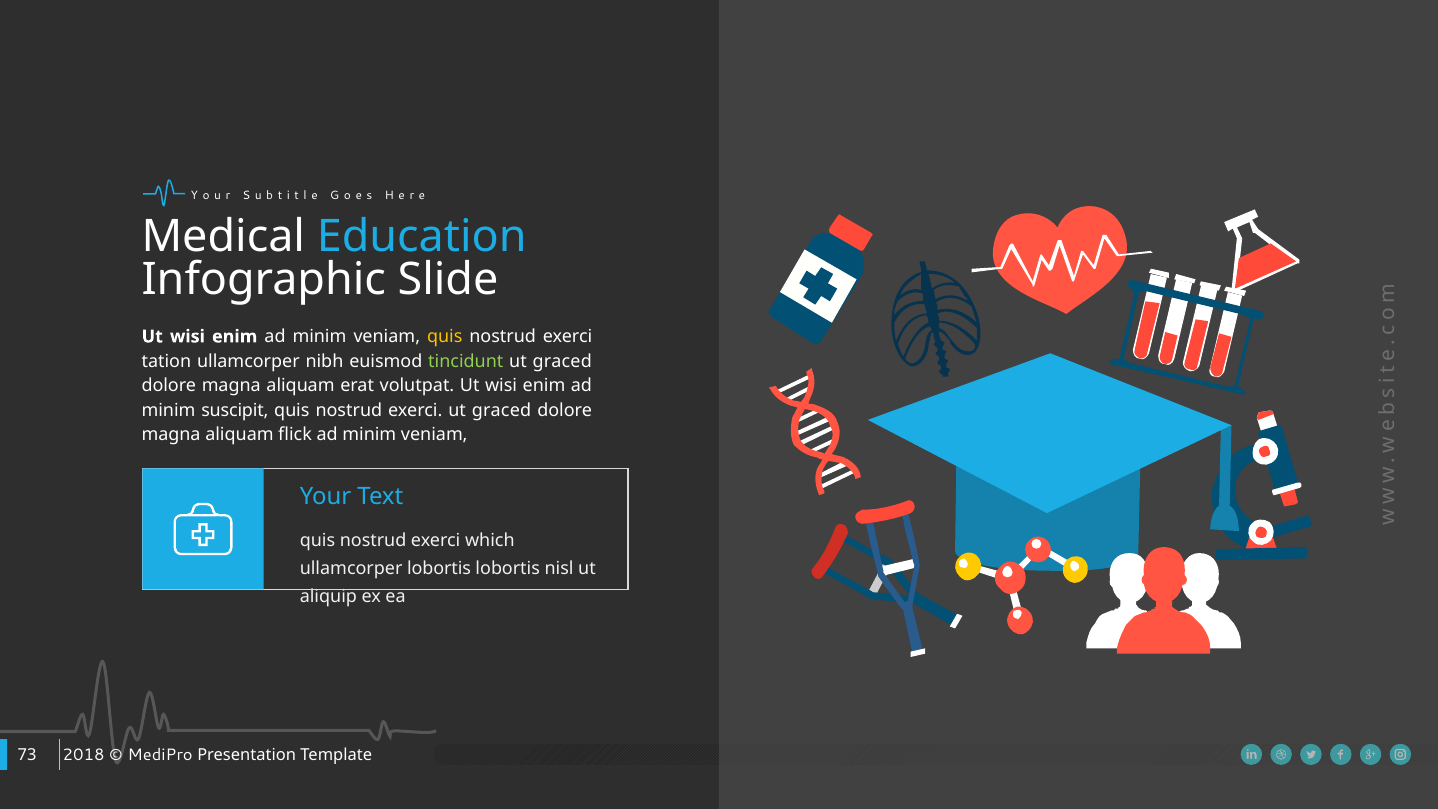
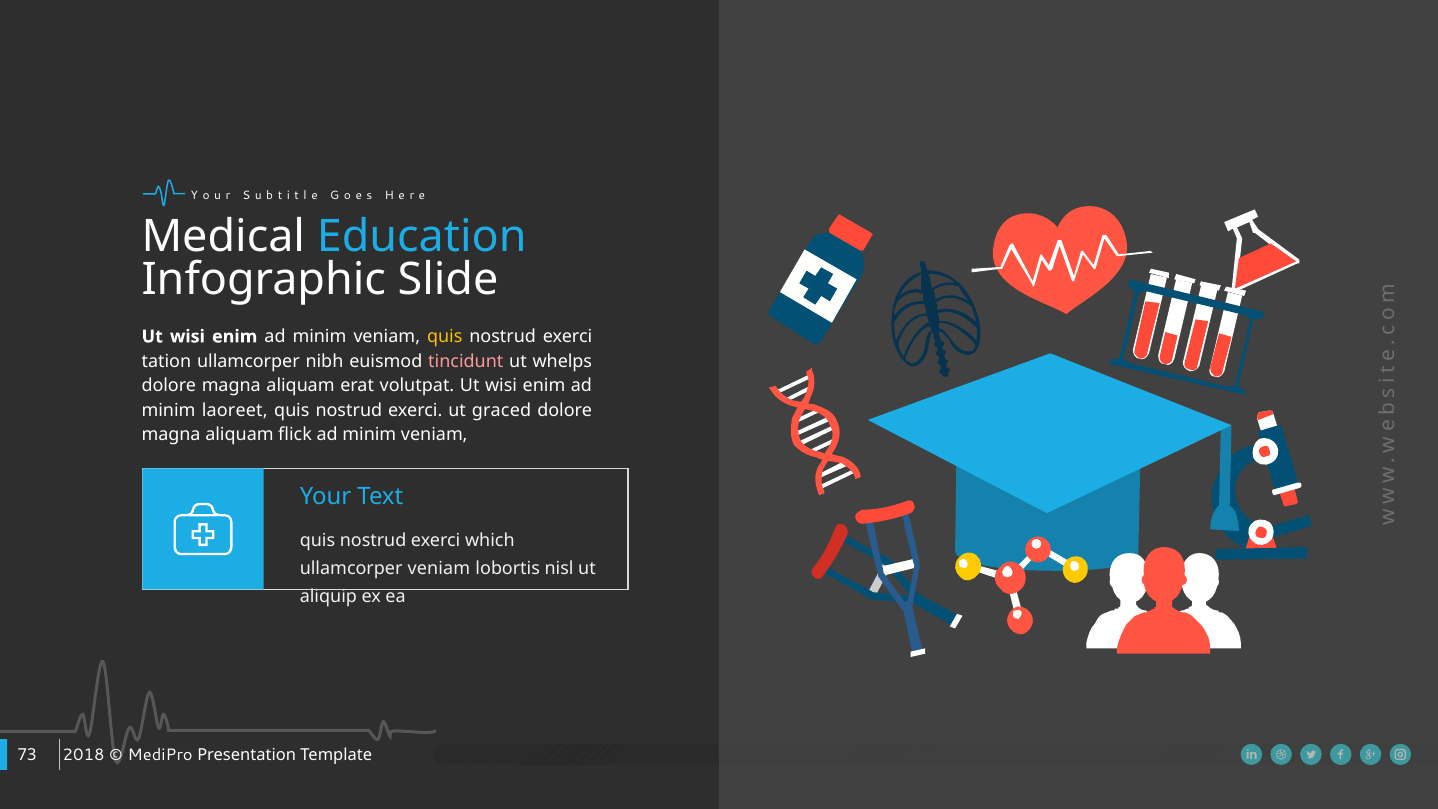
tincidunt colour: light green -> pink
graced at (562, 361): graced -> whelps
suscipit: suscipit -> laoreet
ullamcorper lobortis: lobortis -> veniam
